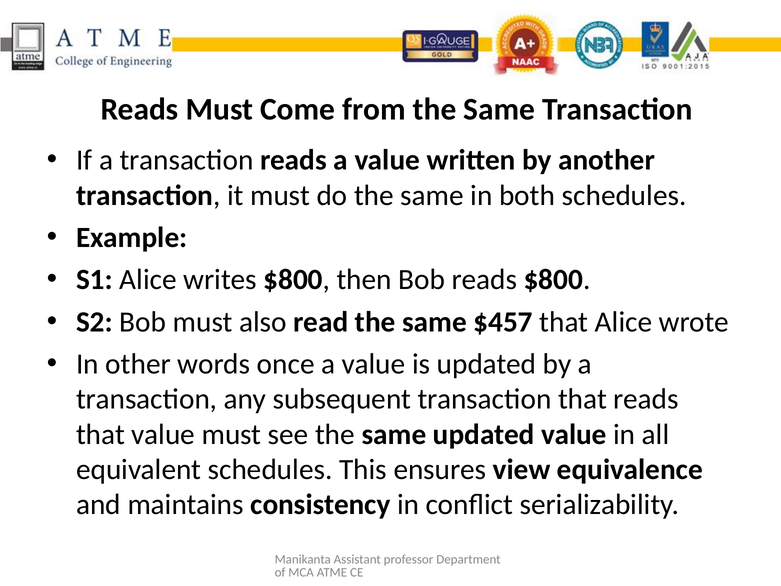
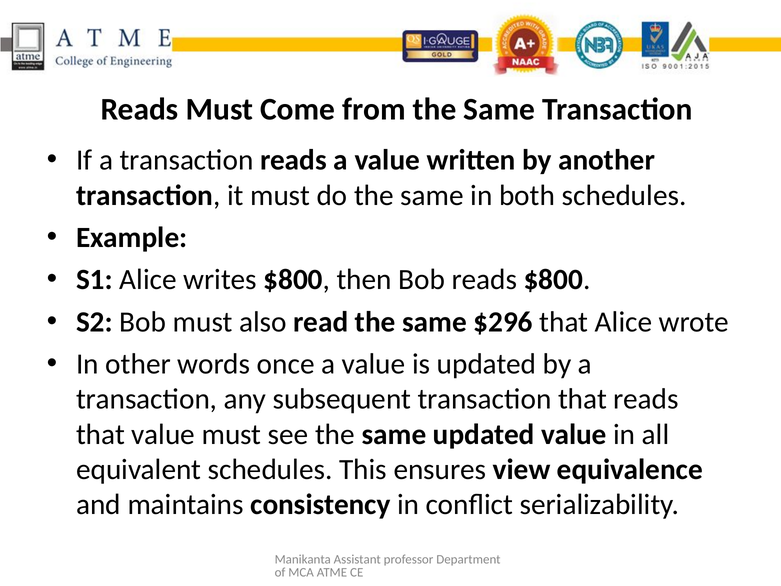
$457: $457 -> $296
